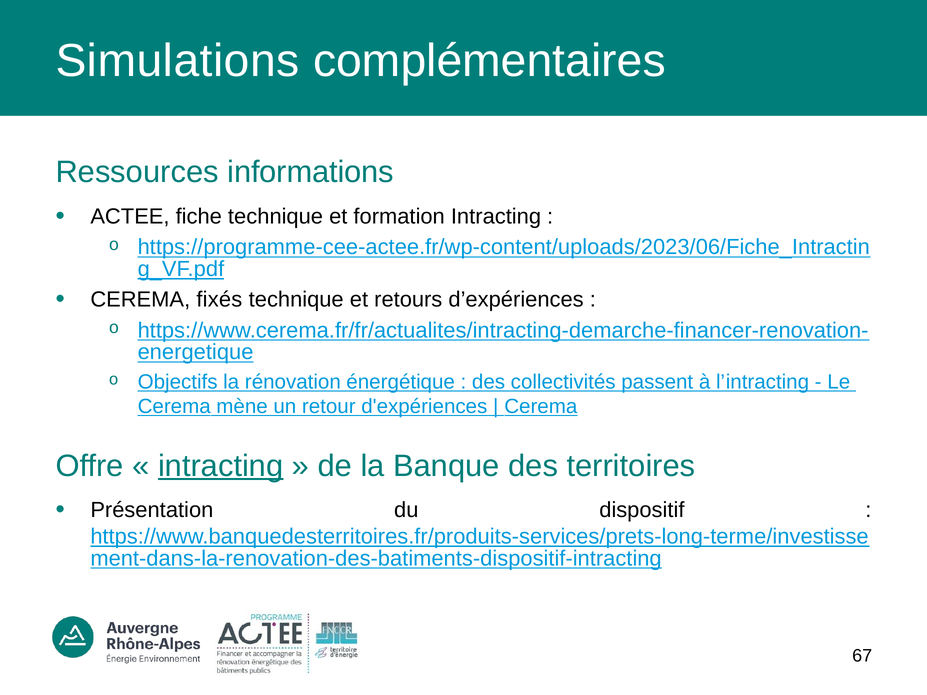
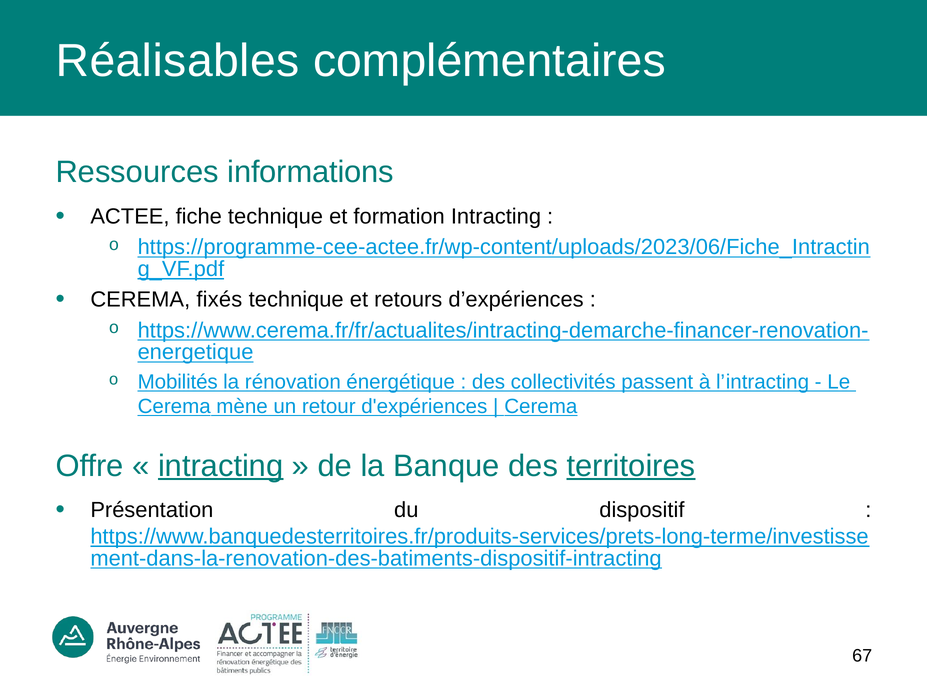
Simulations: Simulations -> Réalisables
Objectifs: Objectifs -> Mobilités
territoires underline: none -> present
